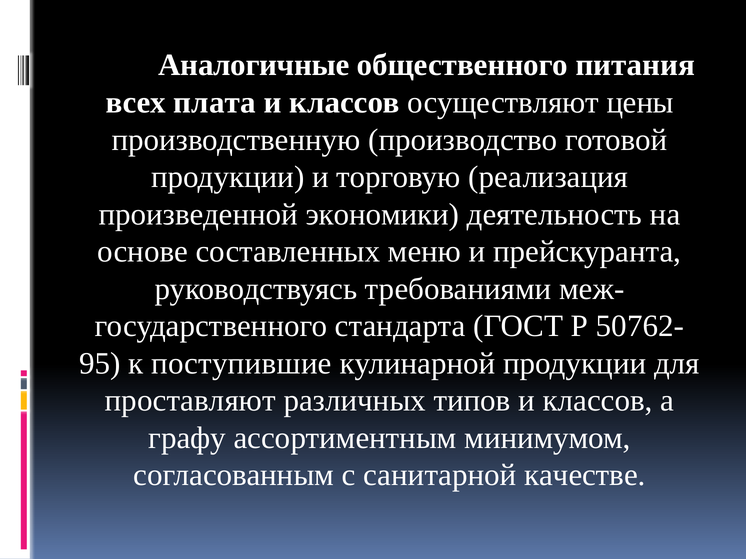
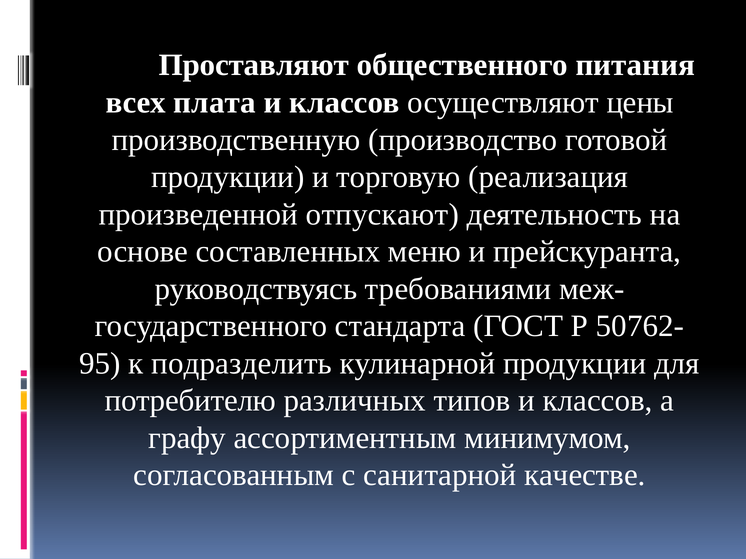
Аналогичные: Аналогичные -> Проставляют
экономики: экономики -> отпускают
поступившие: поступившие -> подразделить
проставляют: проставляют -> потребителю
